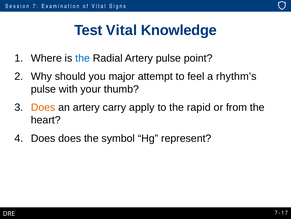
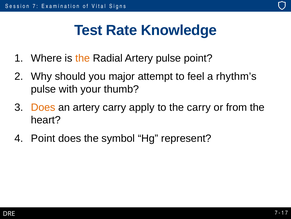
Test Vital: Vital -> Rate
the at (83, 58) colour: blue -> orange
the rapid: rapid -> carry
Does at (43, 138): Does -> Point
